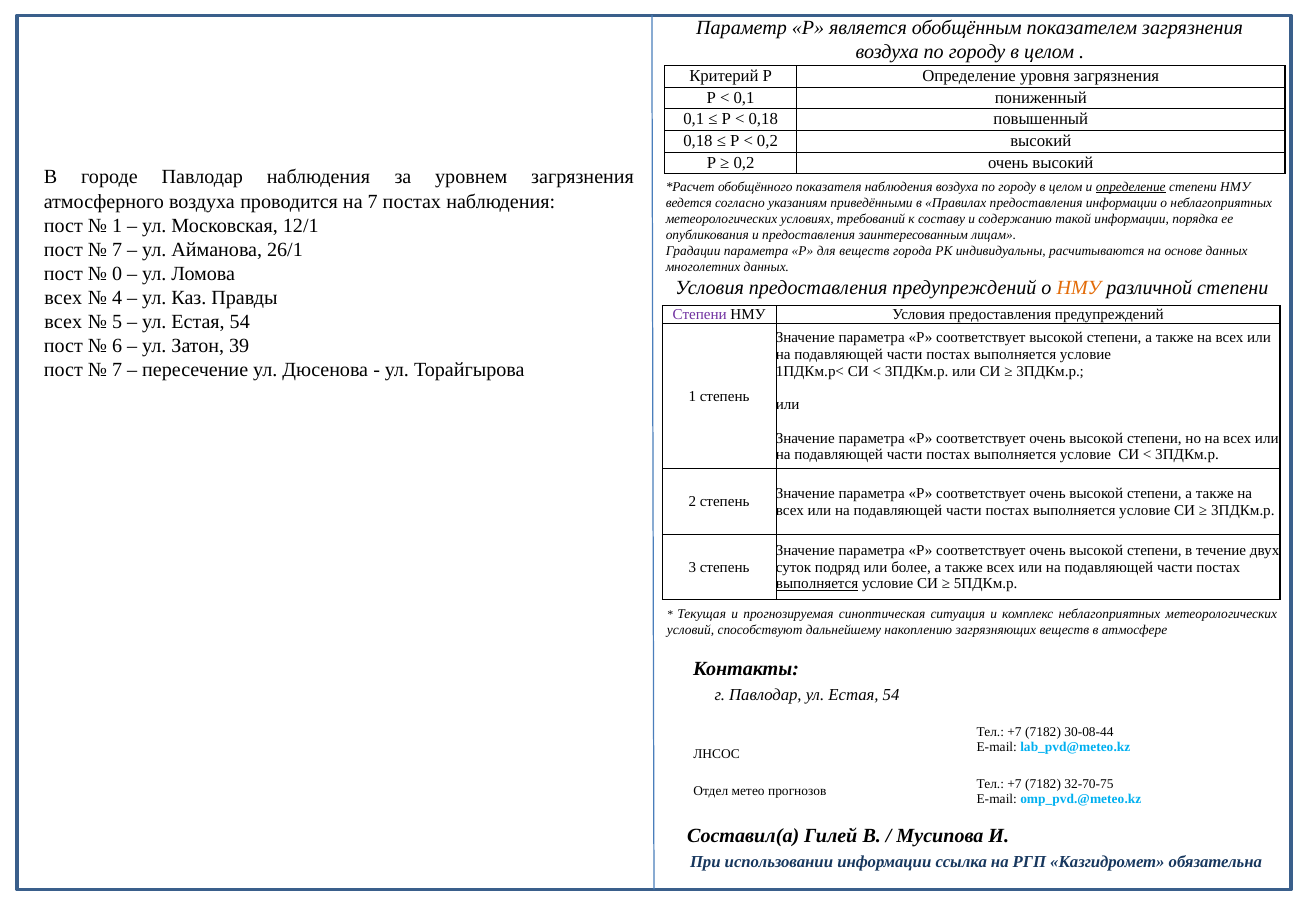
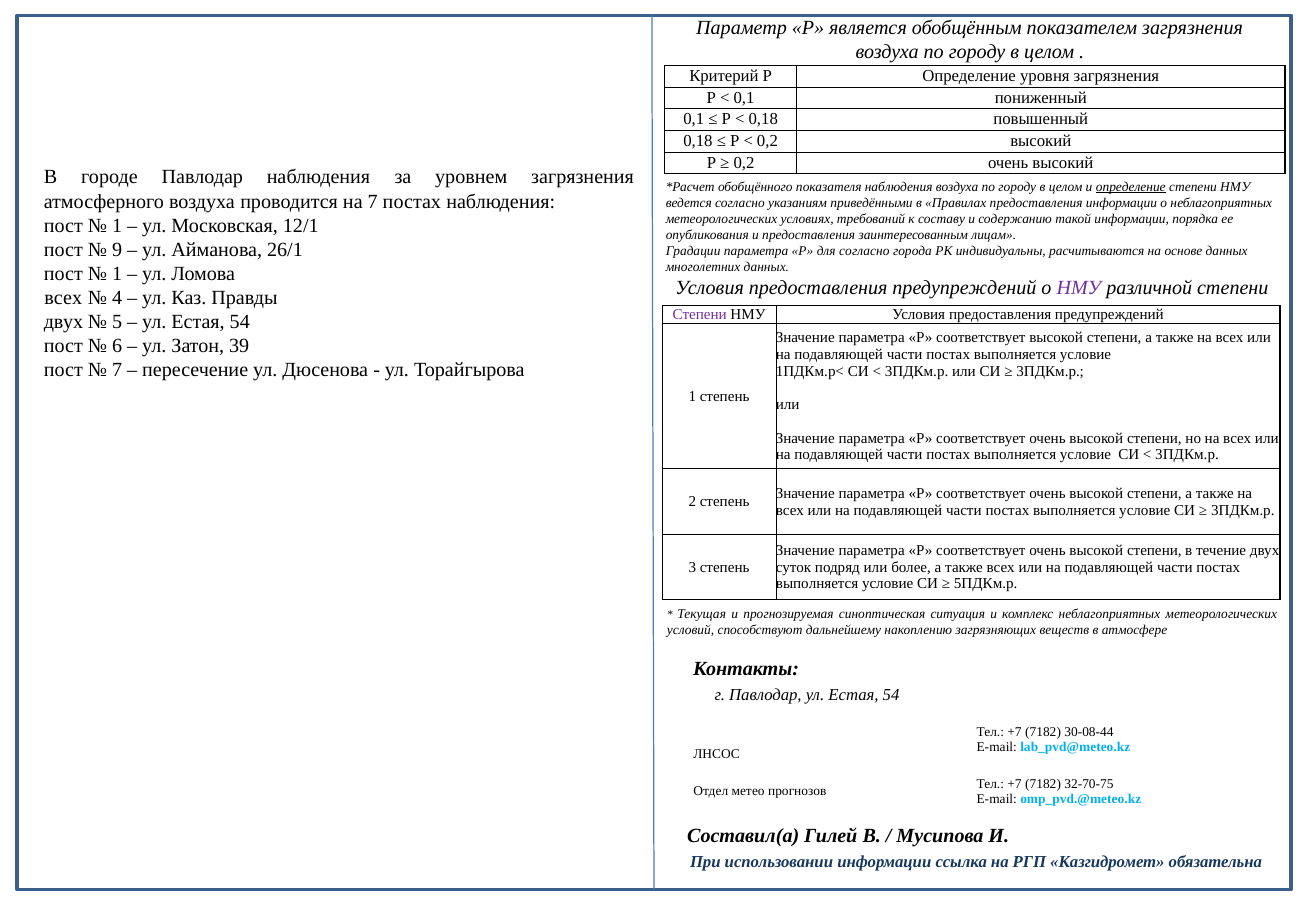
7 at (117, 250): 7 -> 9
для веществ: веществ -> согласно
0 at (117, 274): 0 -> 1
НМУ at (1079, 288) colour: orange -> purple
всех at (63, 322): всех -> двух
выполняется at (817, 584) underline: present -> none
